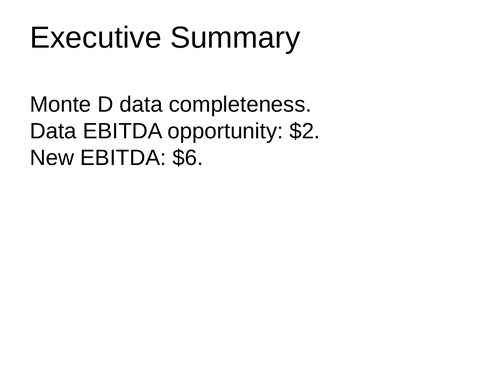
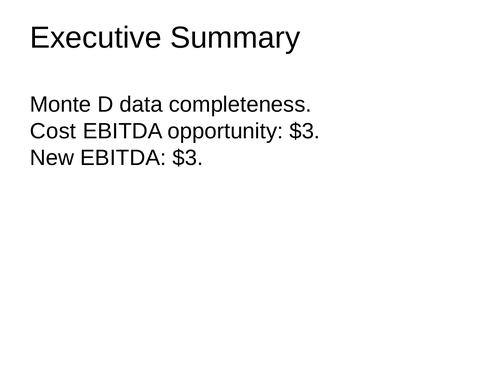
Data at (53, 131): Data -> Cost
opportunity $2: $2 -> $3
EBITDA $6: $6 -> $3
